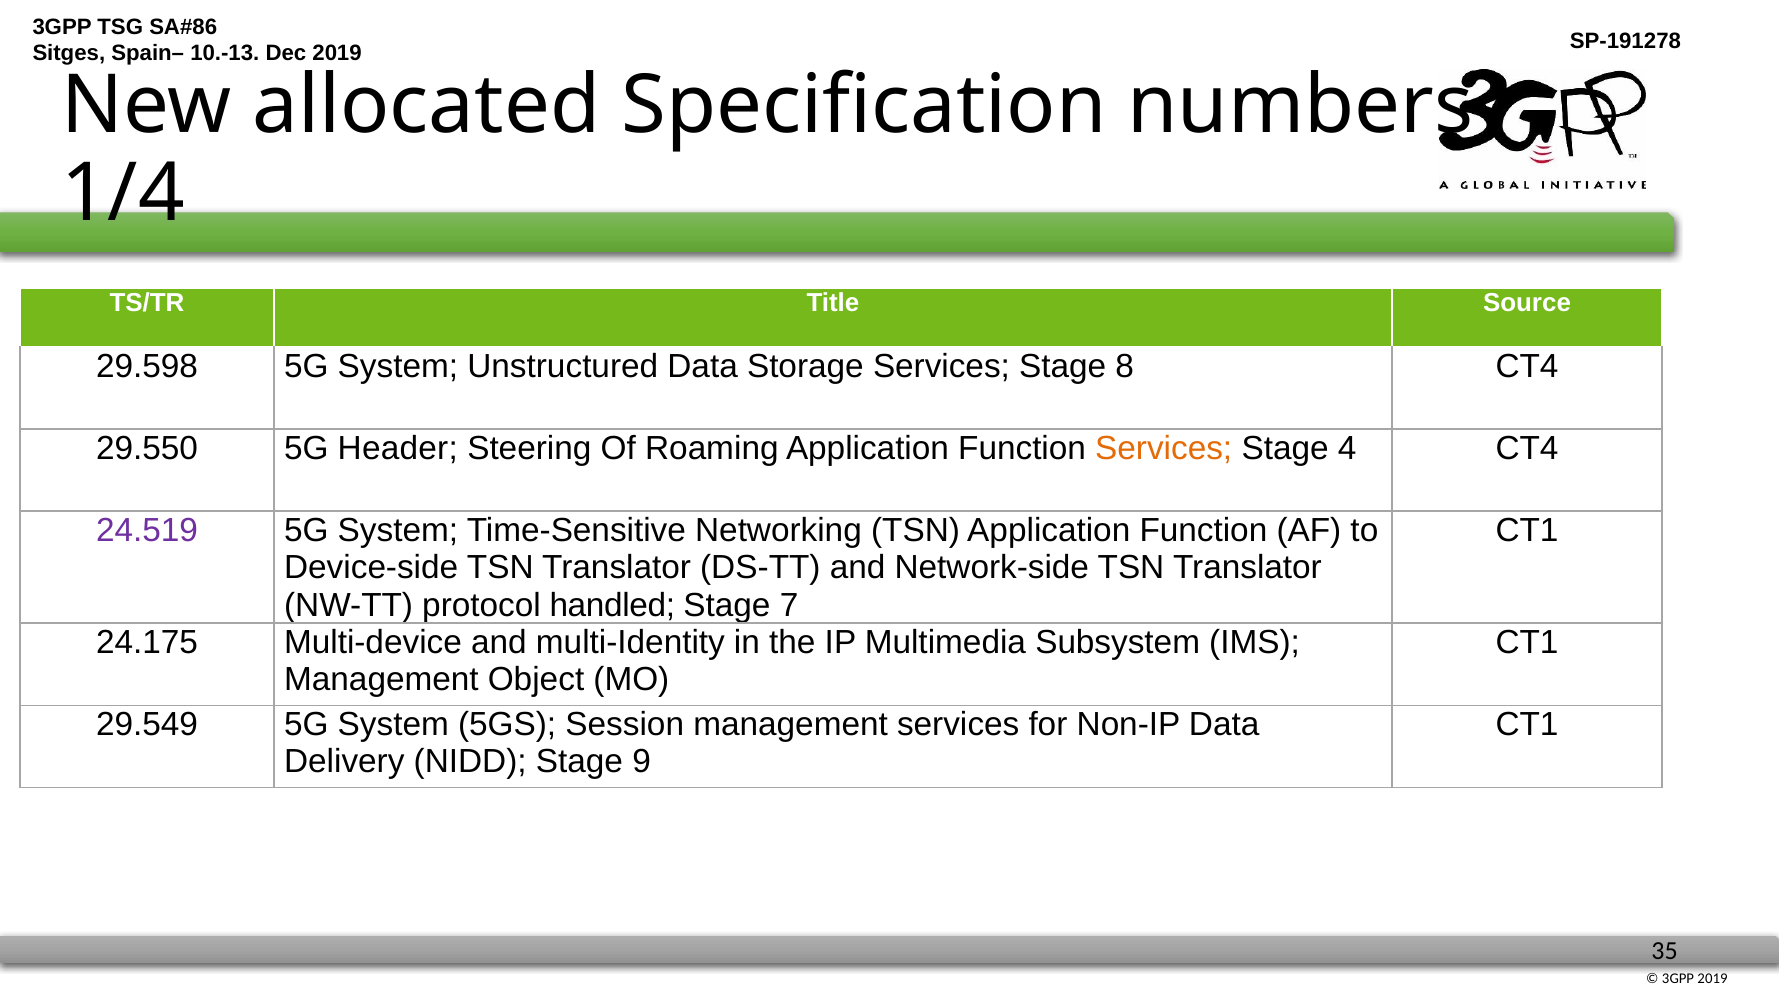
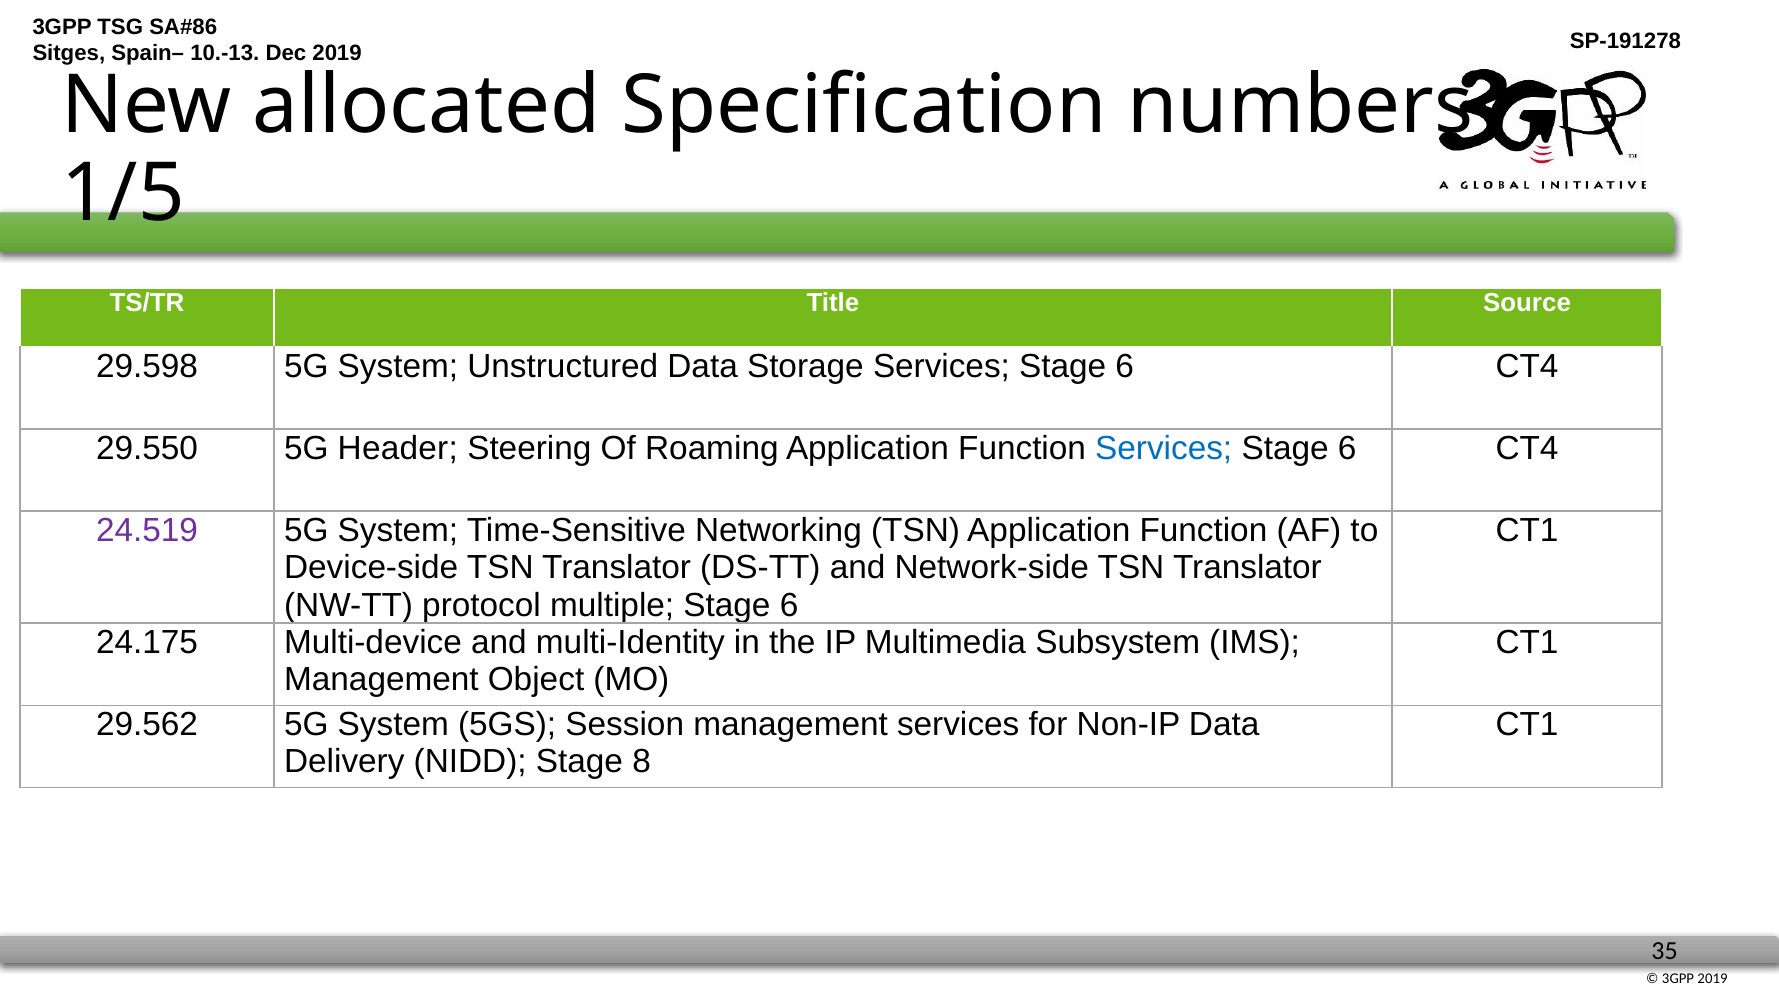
1/4: 1/4 -> 1/5
Storage Services Stage 8: 8 -> 6
Services at (1164, 448) colour: orange -> blue
4 at (1347, 448): 4 -> 6
handled: handled -> multiple
7 at (789, 605): 7 -> 6
29.549: 29.549 -> 29.562
9: 9 -> 8
